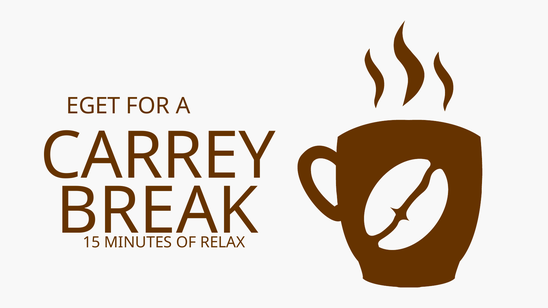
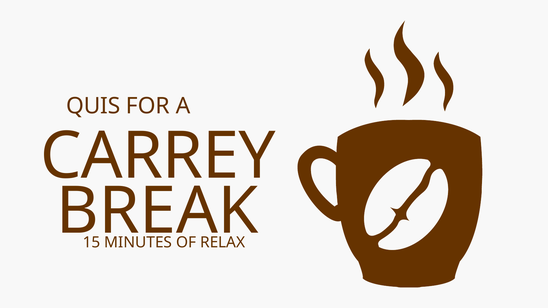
EGET: EGET -> QUIS
